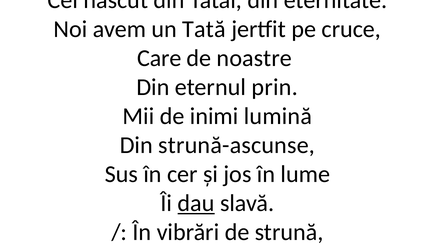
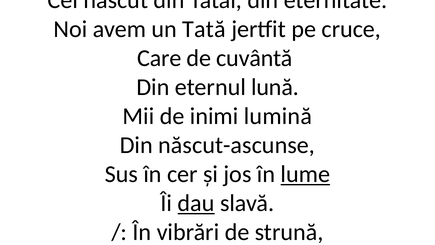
noastre: noastre -> cuvântă
prin: prin -> lună
strună-ascunse: strună-ascunse -> născut-ascunse
lume underline: none -> present
